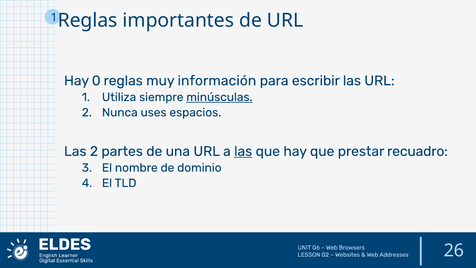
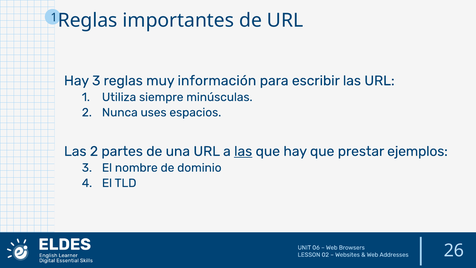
Hay 0: 0 -> 3
minúsculas underline: present -> none
recuadro: recuadro -> ejemplos
